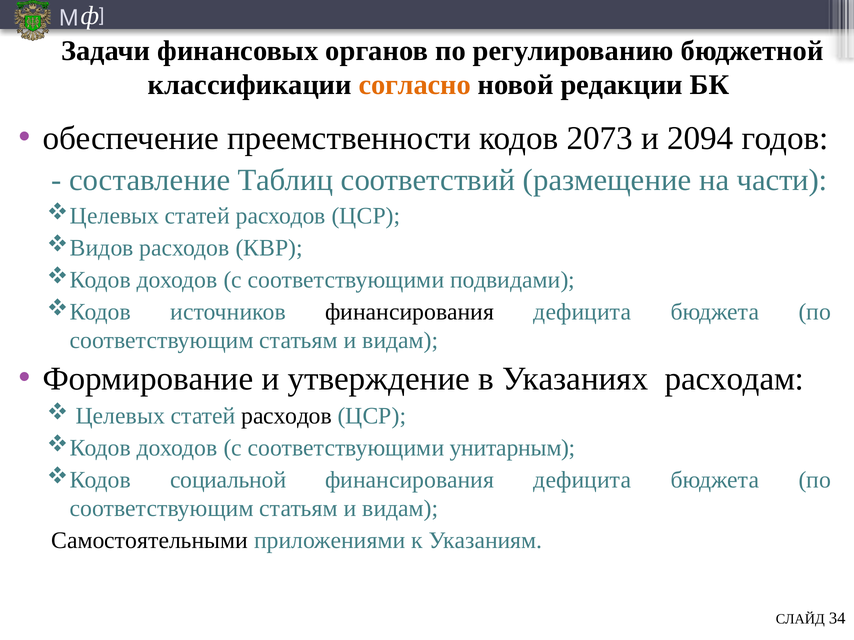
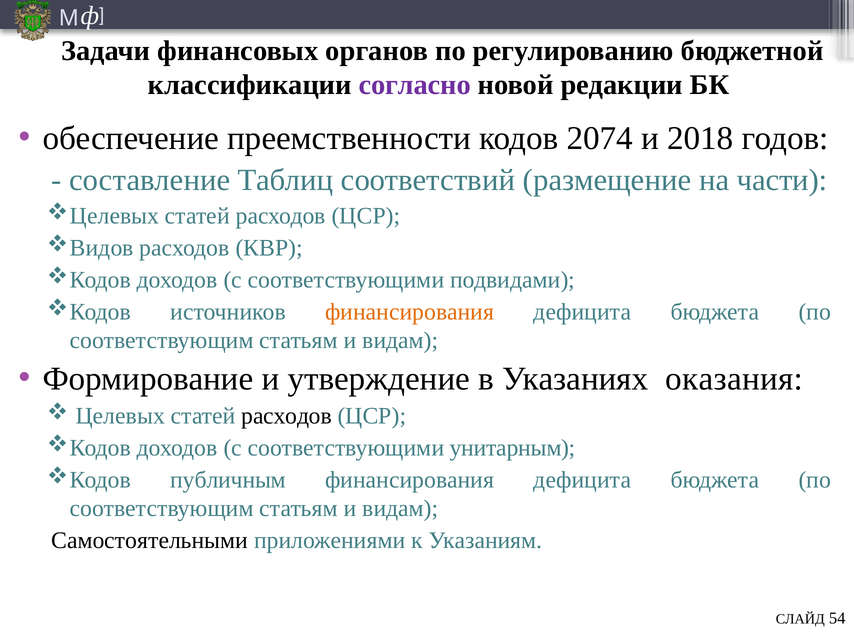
согласно colour: orange -> purple
2073: 2073 -> 2074
2094: 2094 -> 2018
финансирования at (410, 312) colour: black -> orange
расходам: расходам -> оказания
социальной: социальной -> публичным
34: 34 -> 54
